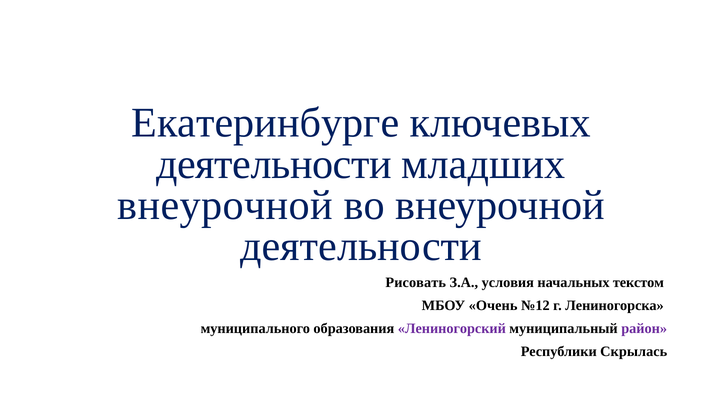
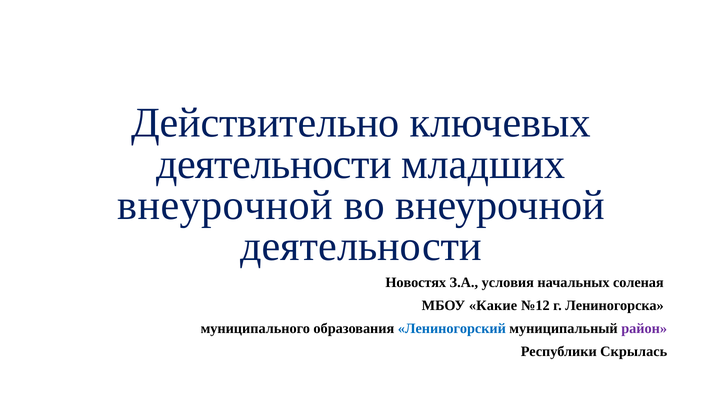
Екатеринбурге: Екатеринбурге -> Действительно
Рисовать: Рисовать -> Новостях
текстом: текстом -> соленая
Очень: Очень -> Какие
Лениногорский colour: purple -> blue
